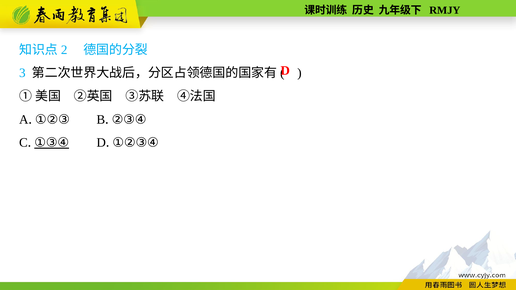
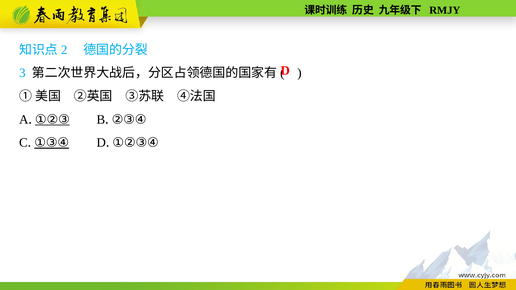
①②③ underline: none -> present
